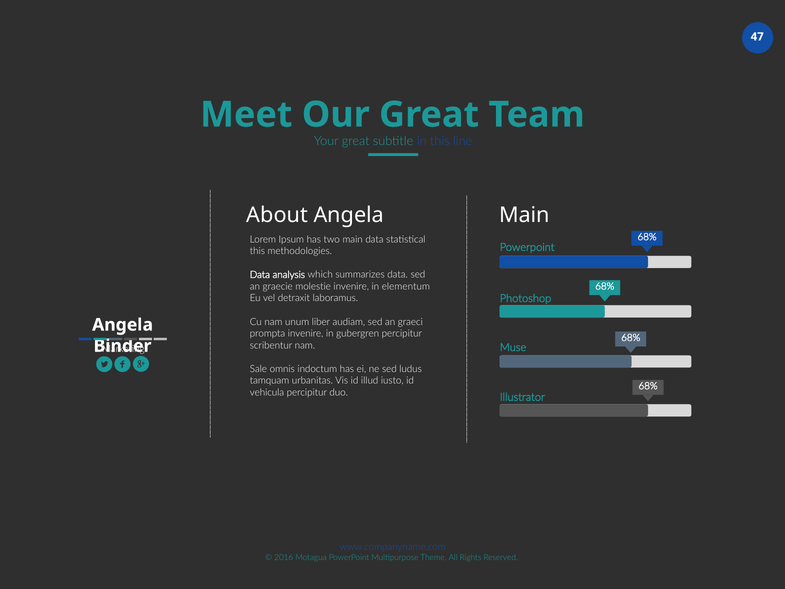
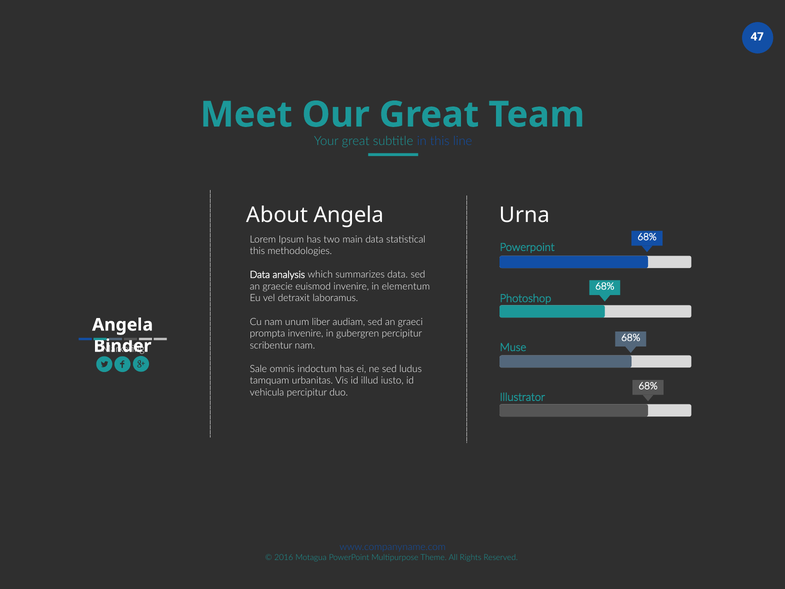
Main at (525, 215): Main -> Urna
molestie: molestie -> euismod
